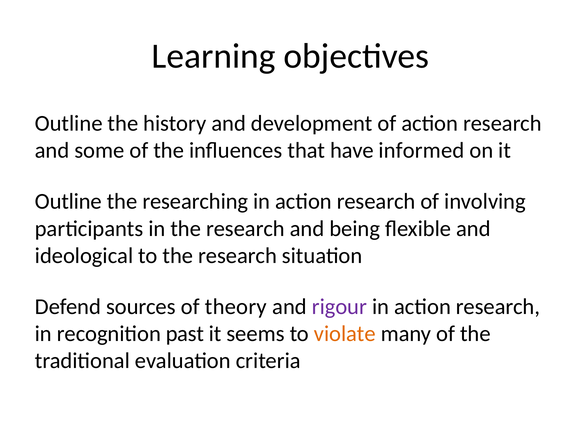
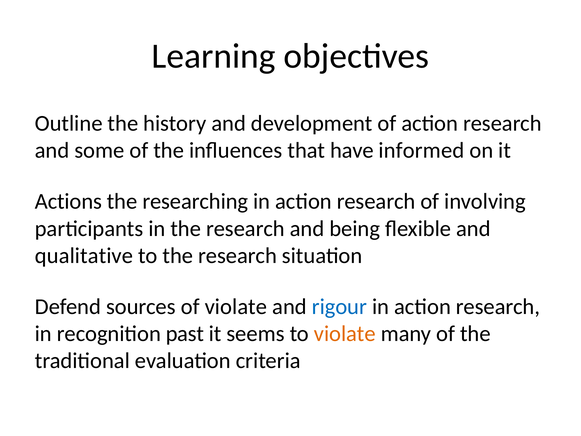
Outline at (68, 201): Outline -> Actions
ideological: ideological -> qualitative
of theory: theory -> violate
rigour colour: purple -> blue
